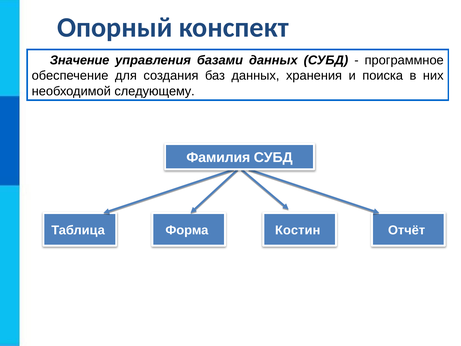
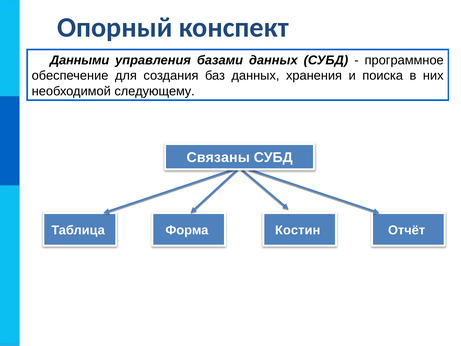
Значение: Значение -> Данными
Фамилия: Фамилия -> Связаны
